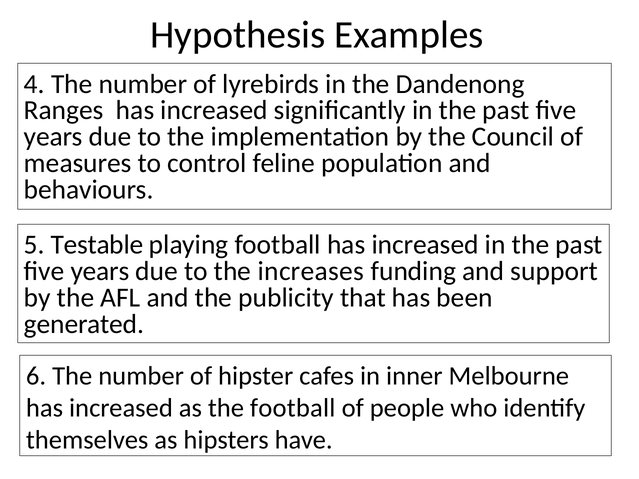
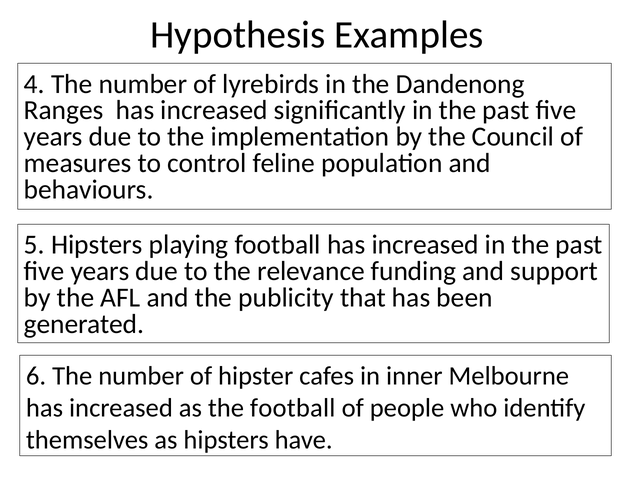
5 Testable: Testable -> Hipsters
increases: increases -> relevance
